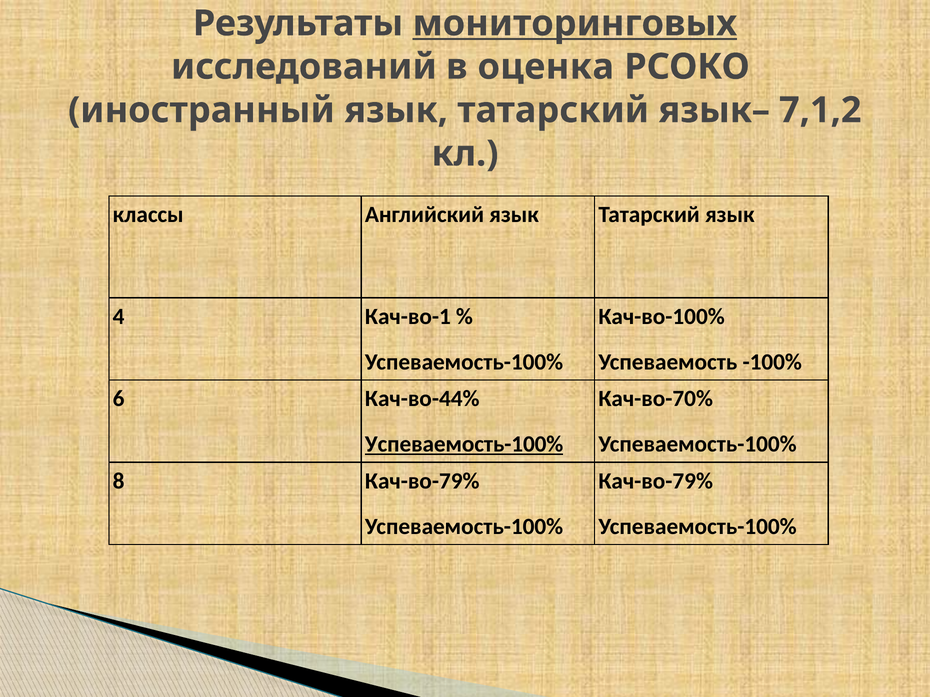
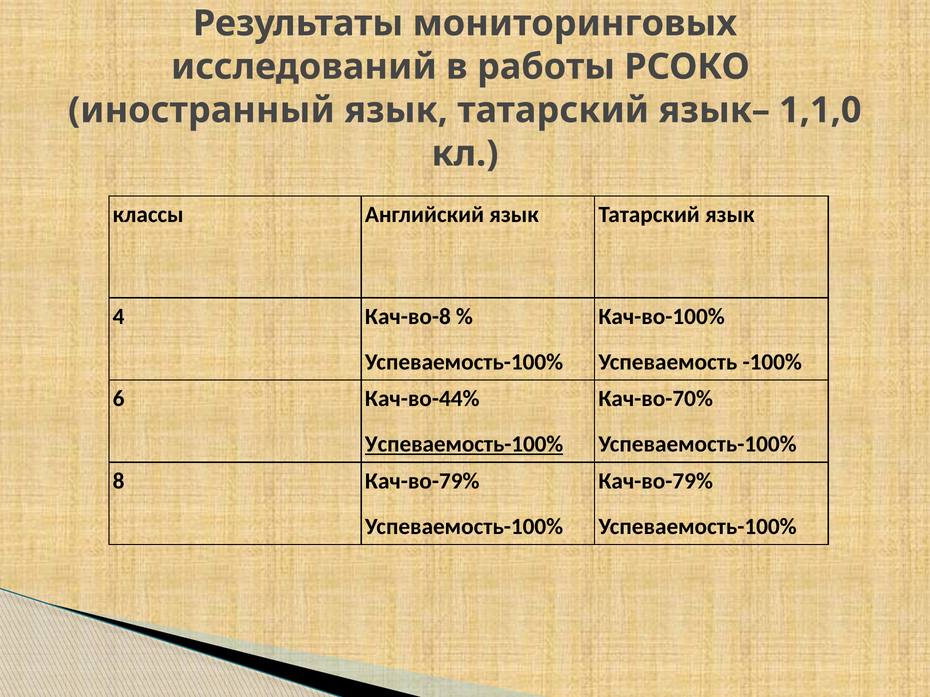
мониторинговых underline: present -> none
оценка: оценка -> работы
7,1,2: 7,1,2 -> 1,1,0
Кач-во-1: Кач-во-1 -> Кач-во-8
